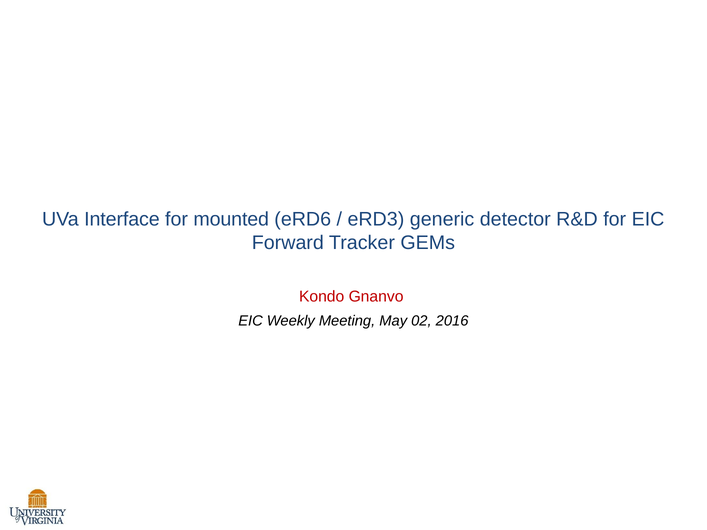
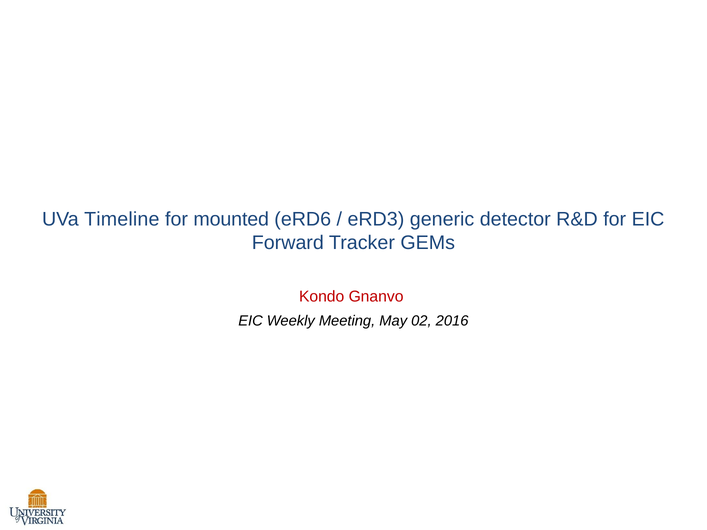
Interface: Interface -> Timeline
